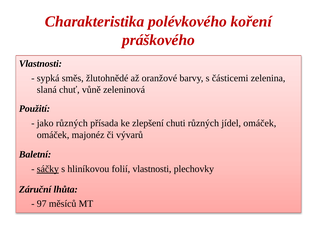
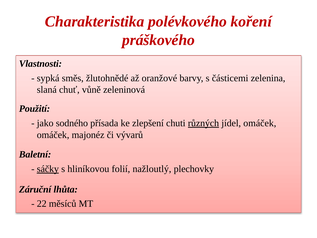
jako různých: různých -> sodného
různých at (203, 123) underline: none -> present
folií vlastnosti: vlastnosti -> nažloutlý
97: 97 -> 22
